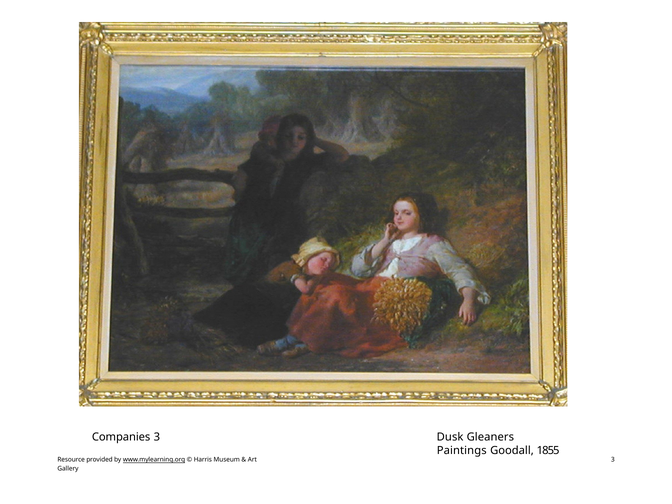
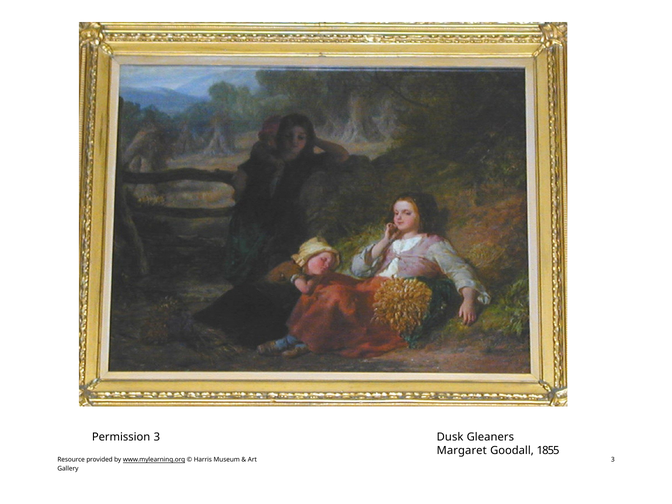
Companies: Companies -> Permission
Paintings: Paintings -> Margaret
